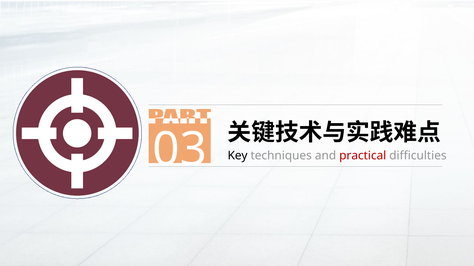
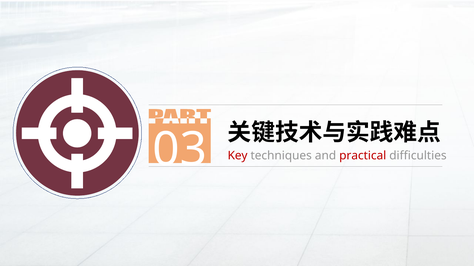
Key colour: black -> red
